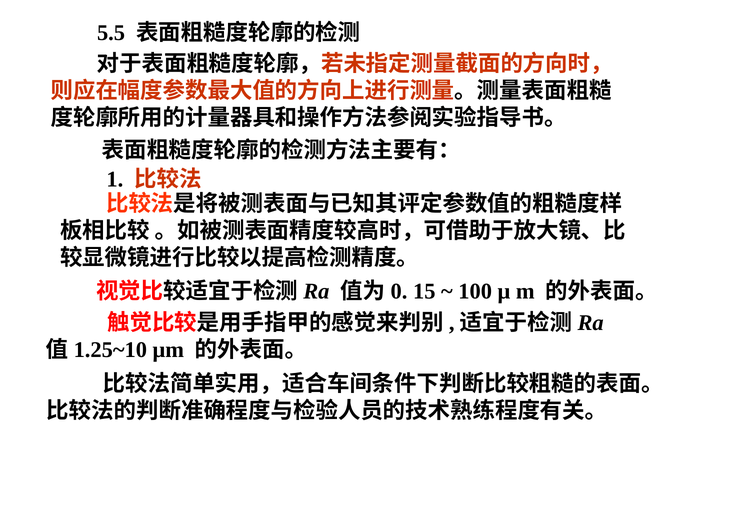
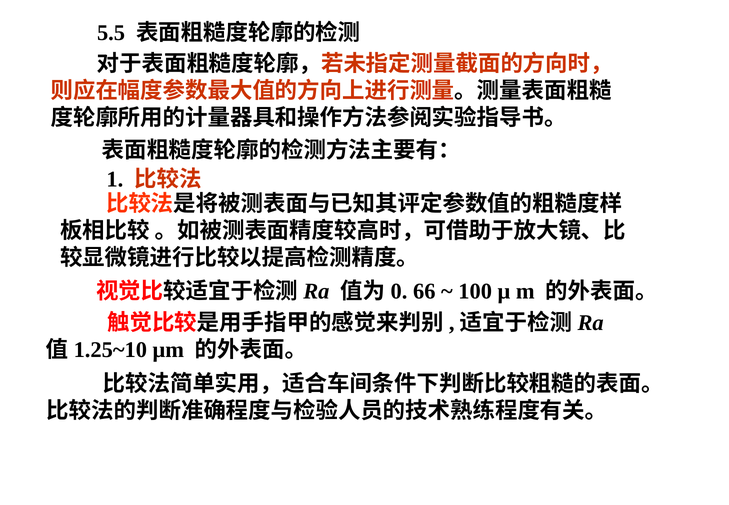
15: 15 -> 66
